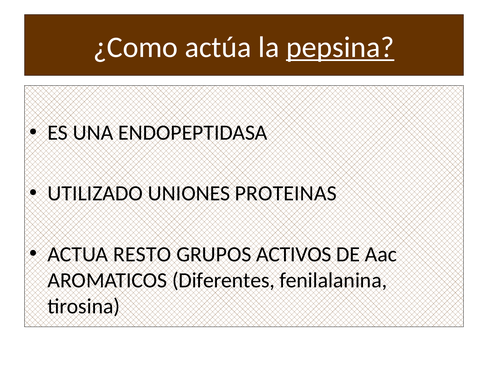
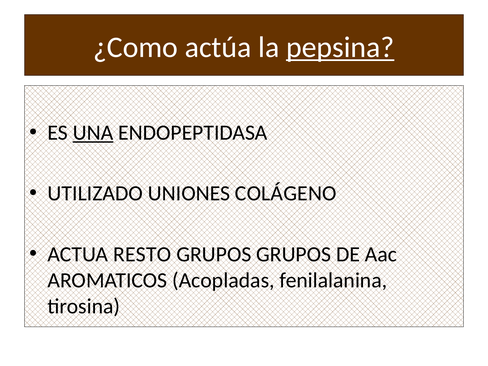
UNA underline: none -> present
PROTEINAS: PROTEINAS -> COLÁGENO
GRUPOS ACTIVOS: ACTIVOS -> GRUPOS
Diferentes: Diferentes -> Acopladas
